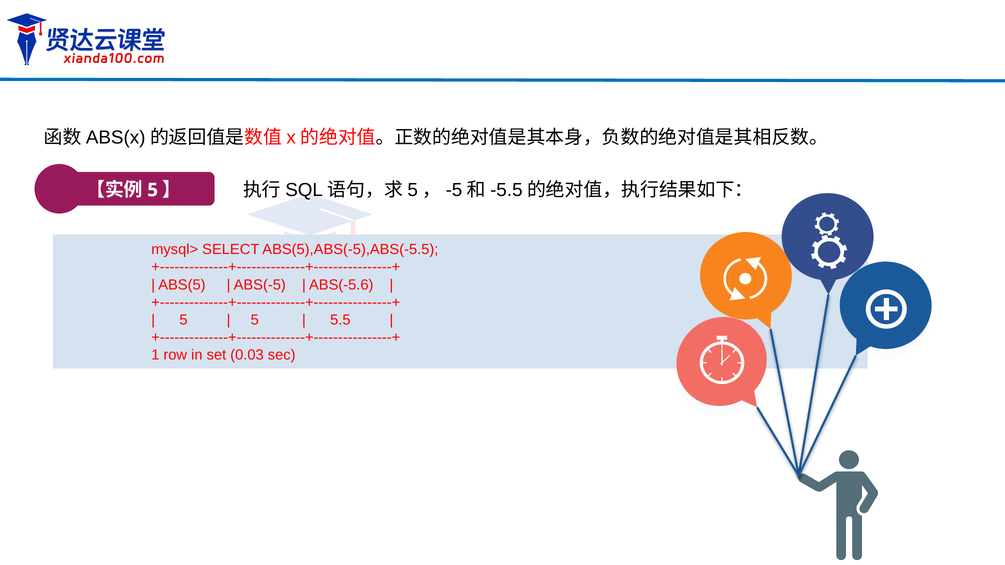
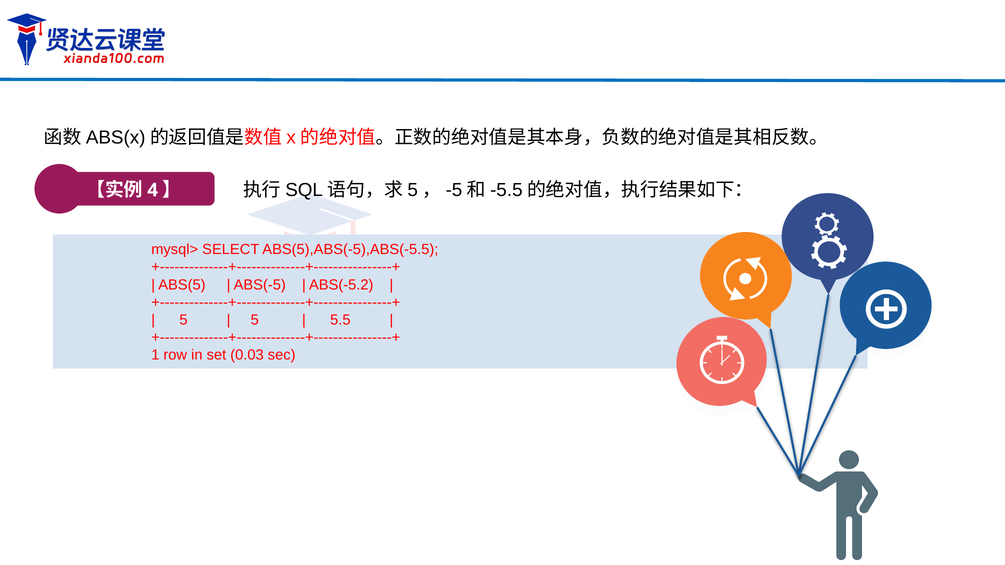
5 at (153, 190): 5 -> 4
ABS(-5.6: ABS(-5.6 -> ABS(-5.2
